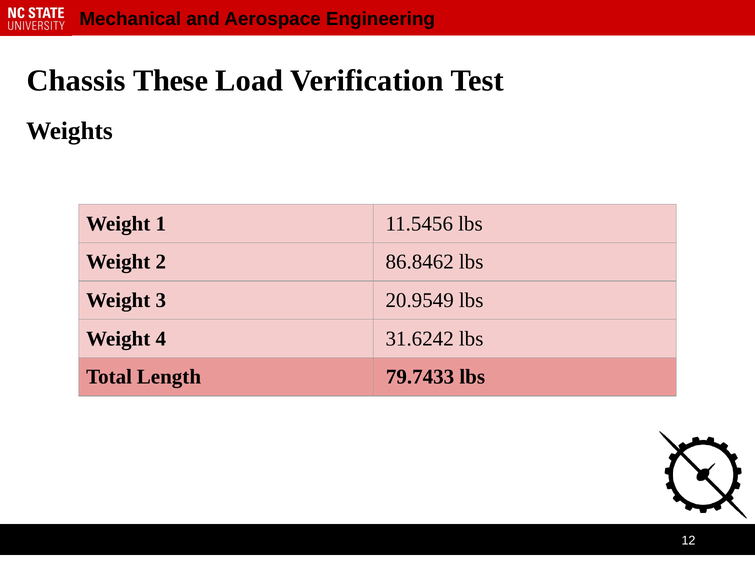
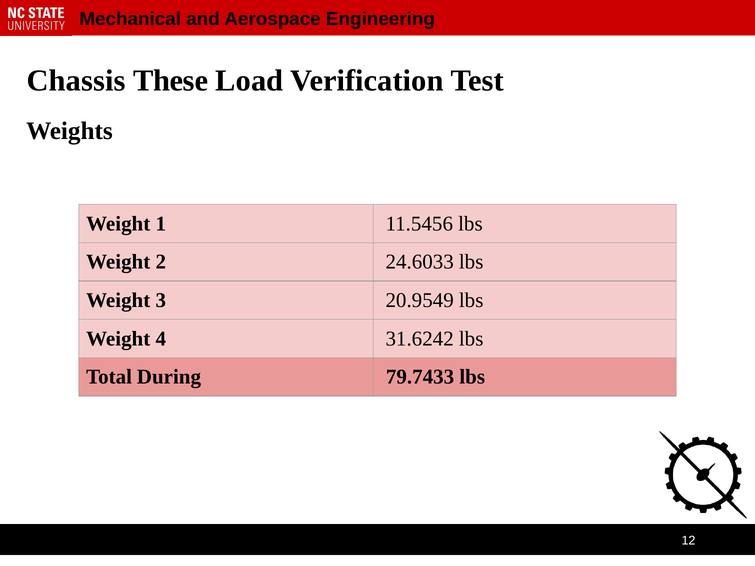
86.8462: 86.8462 -> 24.6033
Length: Length -> During
